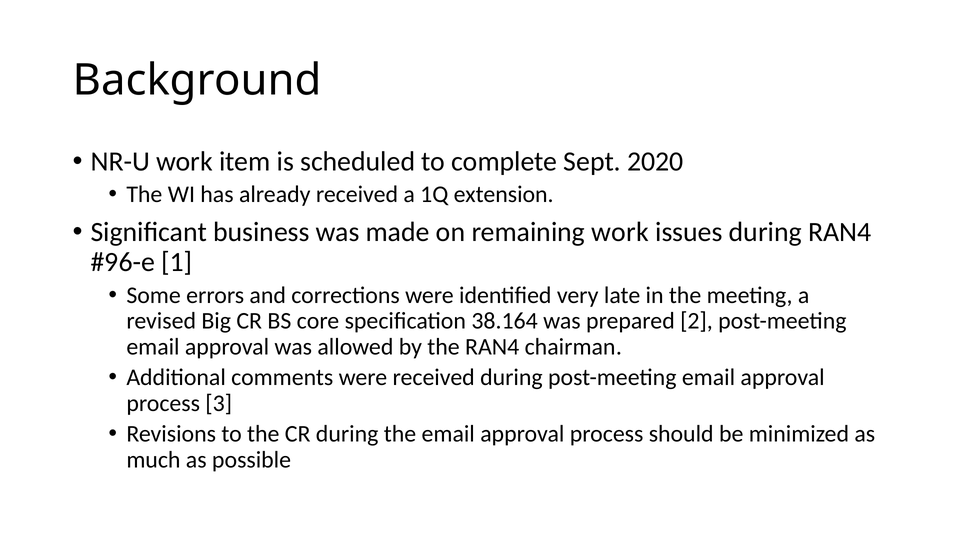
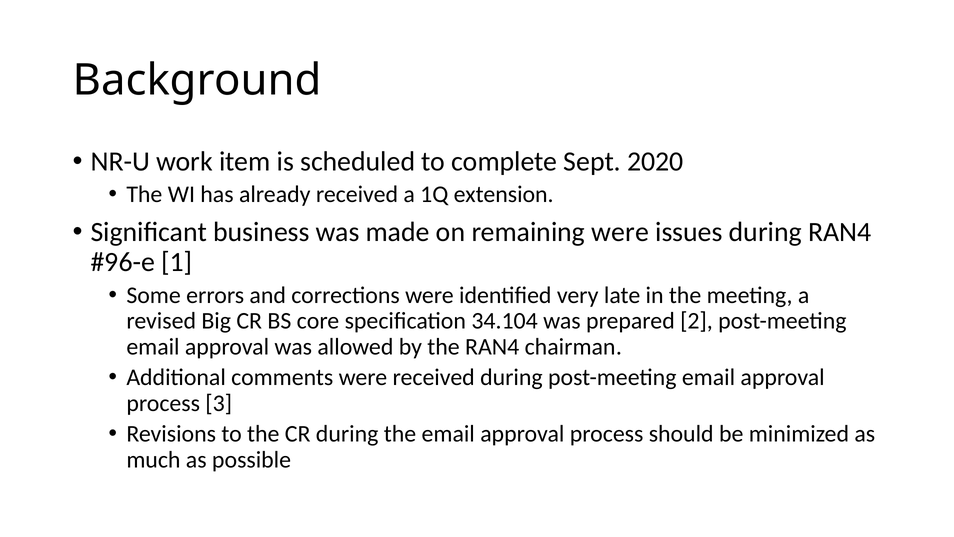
remaining work: work -> were
38.164: 38.164 -> 34.104
